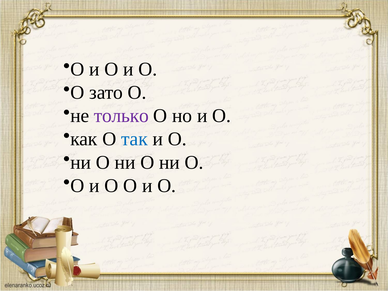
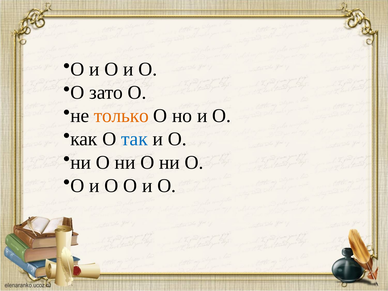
только colour: purple -> orange
